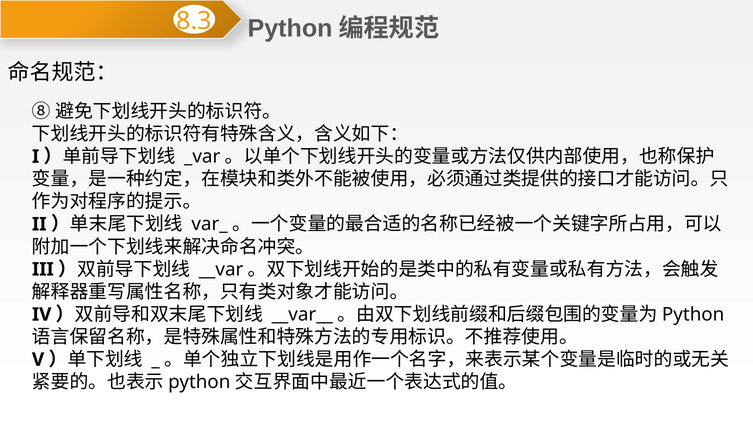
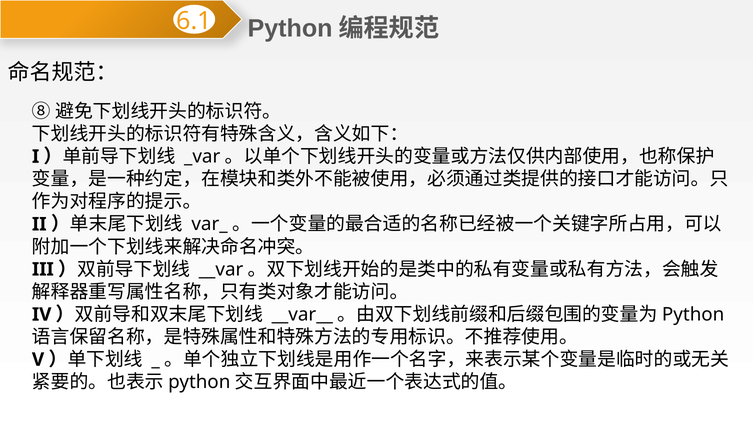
8.3: 8.3 -> 6.1
